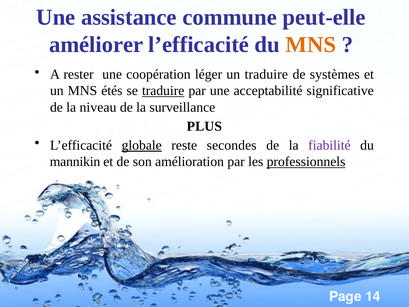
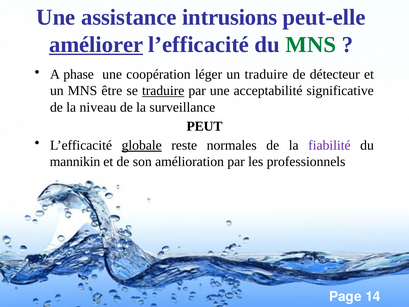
commune: commune -> intrusions
améliorer underline: none -> present
MNS at (311, 45) colour: orange -> green
rester: rester -> phase
systèmes: systèmes -> détecteur
étés: étés -> être
PLUS: PLUS -> PEUT
secondes: secondes -> normales
professionnels underline: present -> none
